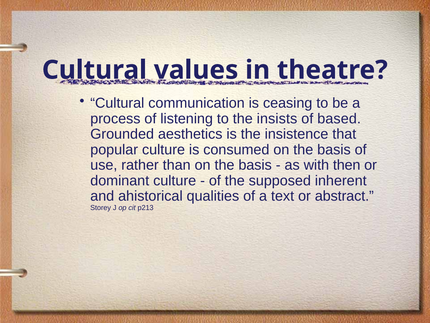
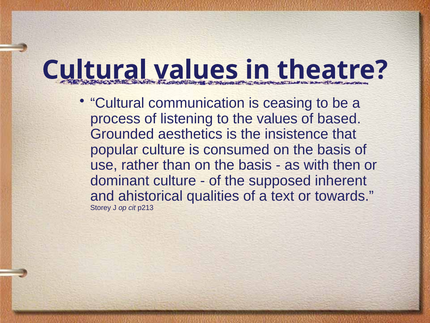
the insists: insists -> values
abstract: abstract -> towards
